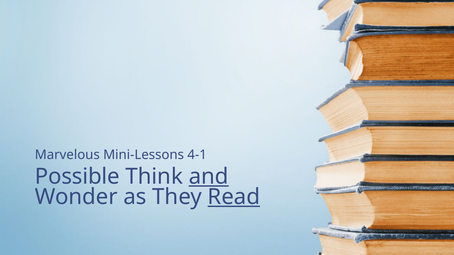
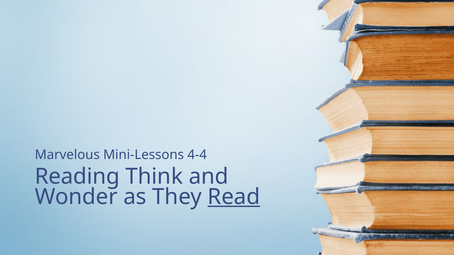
4-1: 4-1 -> 4-4
Possible: Possible -> Reading
and underline: present -> none
